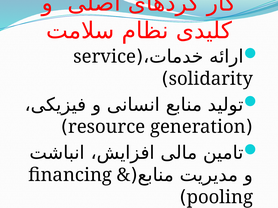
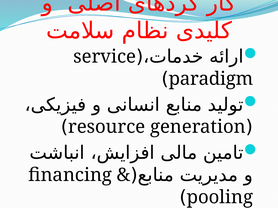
solidarity: solidarity -> paradigm
